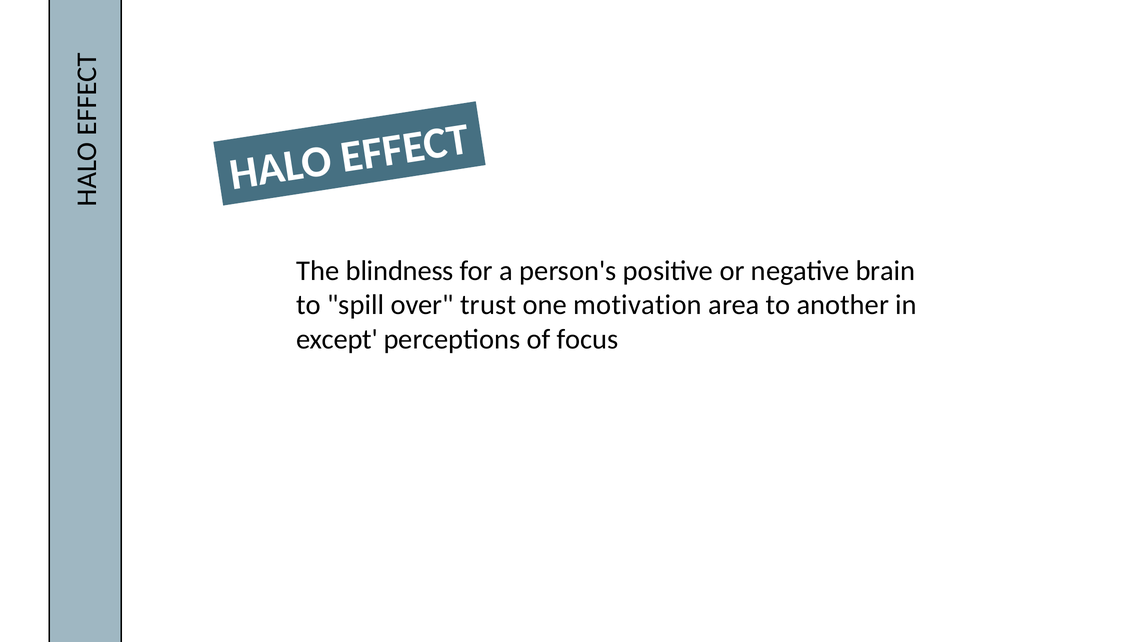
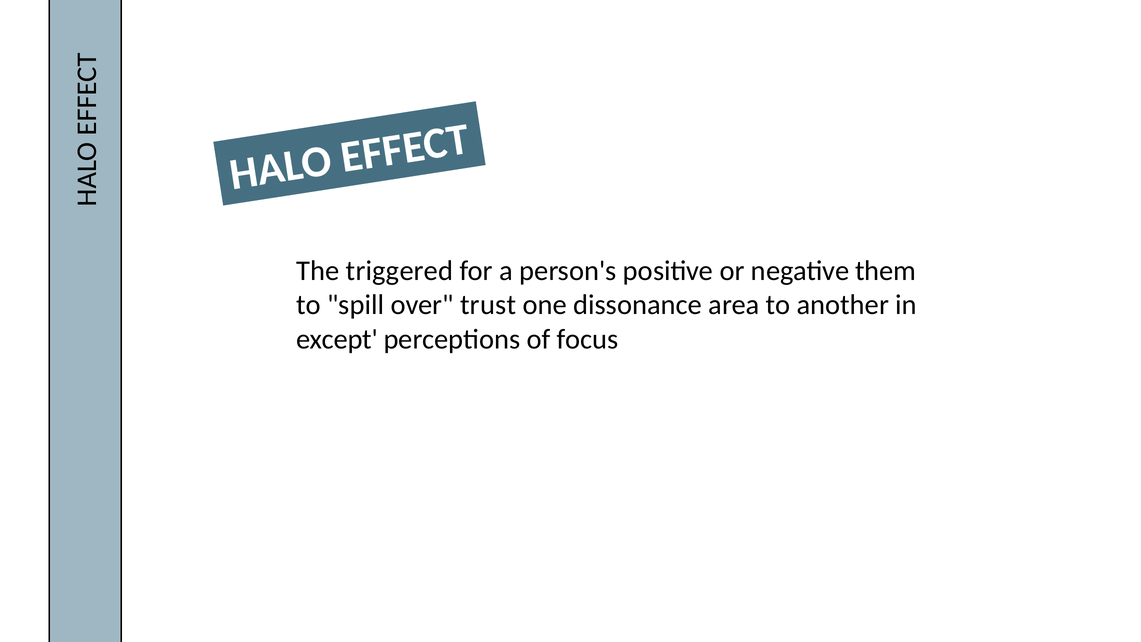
blindness: blindness -> triggered
brain: brain -> them
motivation: motivation -> dissonance
